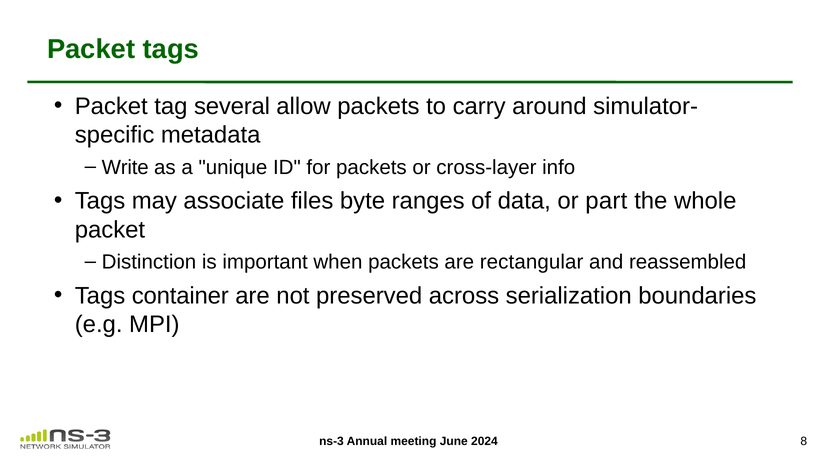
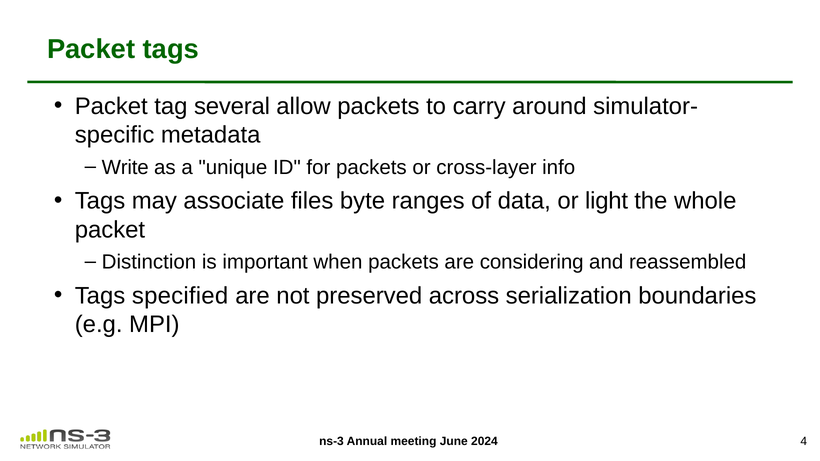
part: part -> light
rectangular: rectangular -> considering
container: container -> specified
8: 8 -> 4
